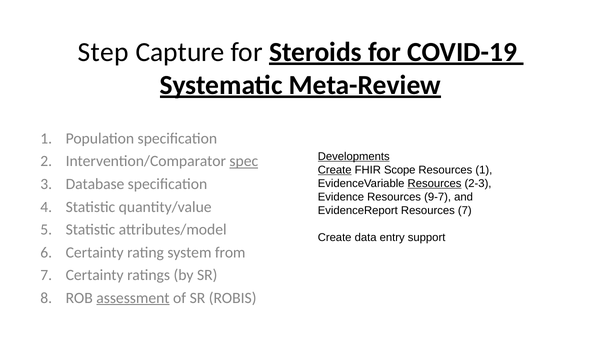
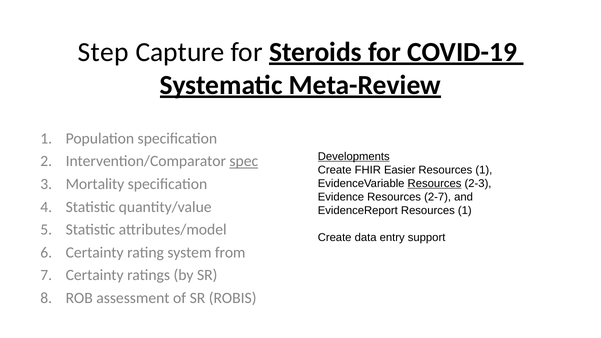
Create at (335, 170) underline: present -> none
Scope: Scope -> Easier
Database: Database -> Mortality
9-7: 9-7 -> 2-7
EvidenceReport Resources 7: 7 -> 1
assessment underline: present -> none
